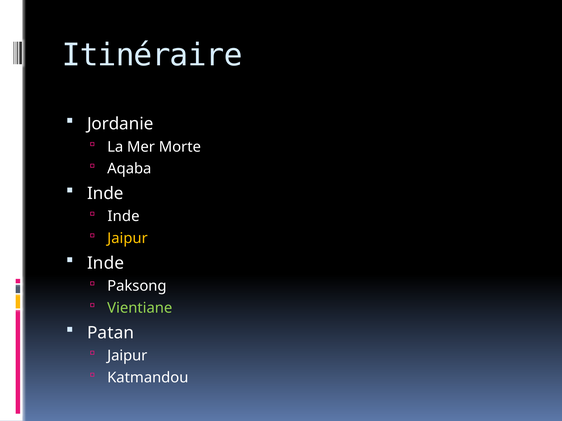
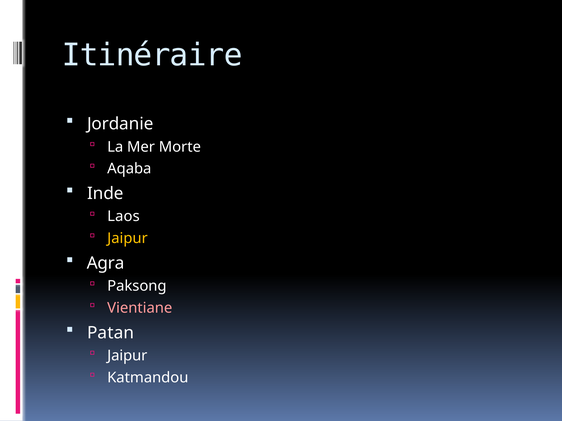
Inde at (123, 217): Inde -> Laos
Inde at (106, 263): Inde -> Agra
Vientiane colour: light green -> pink
